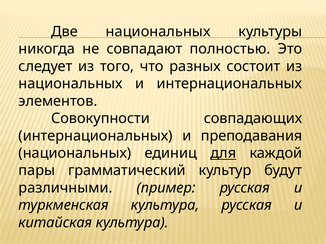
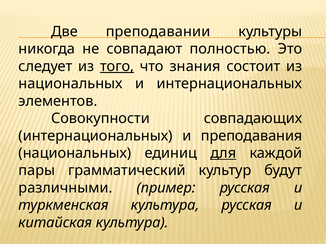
Две национальных: национальных -> преподавании
того underline: none -> present
разных: разных -> знания
